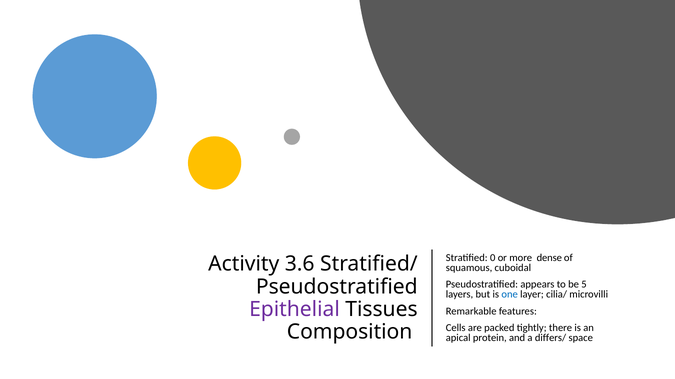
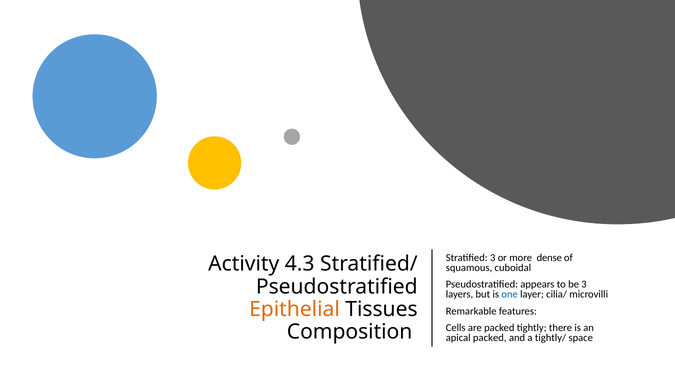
Stratified 0: 0 -> 3
3.6: 3.6 -> 4.3
be 5: 5 -> 3
Epithelial colour: purple -> orange
apical protein: protein -> packed
differs/: differs/ -> tightly/
